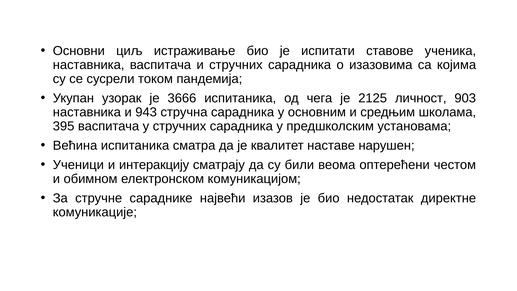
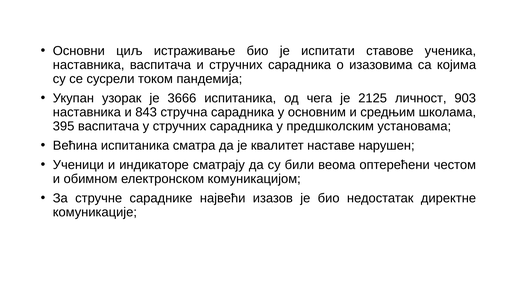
943: 943 -> 843
интеракцију: интеракцију -> индикаторе
